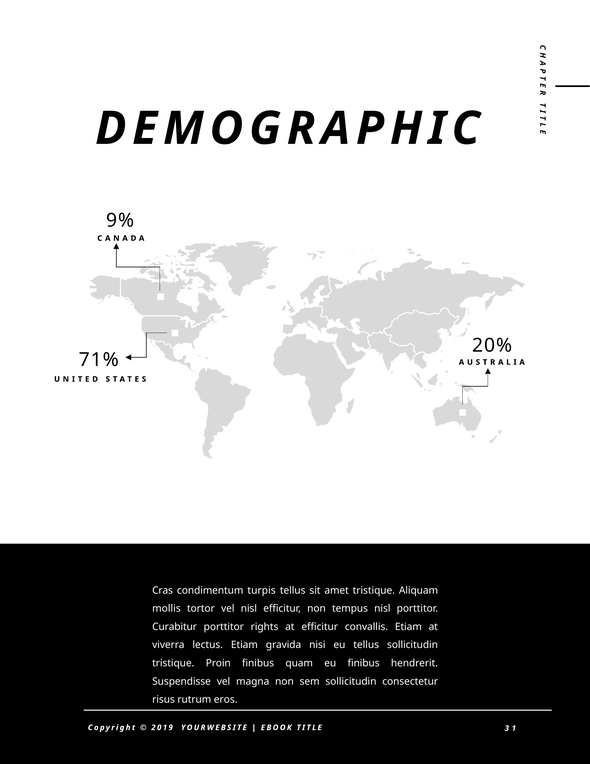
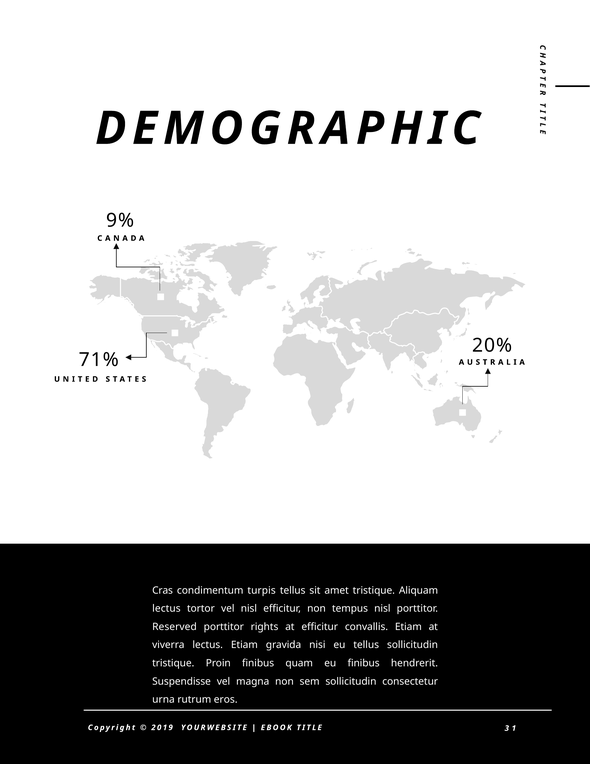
mollis at (166, 608): mollis -> lectus
Curabitur: Curabitur -> Reserved
risus: risus -> urna
